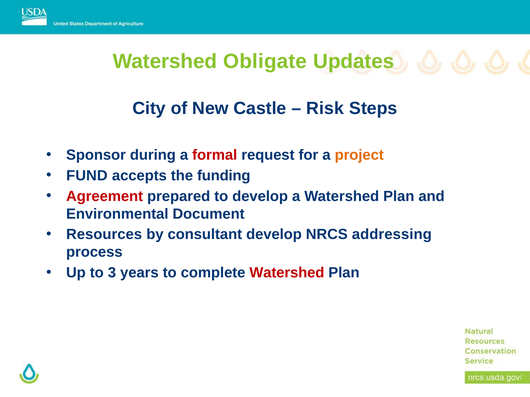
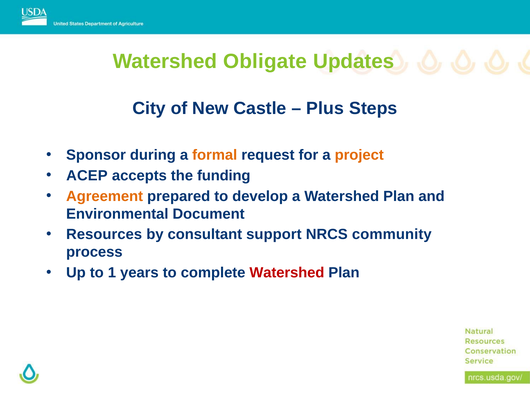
Risk: Risk -> Plus
formal colour: red -> orange
FUND: FUND -> ACEP
Agreement colour: red -> orange
consultant develop: develop -> support
addressing: addressing -> community
3: 3 -> 1
